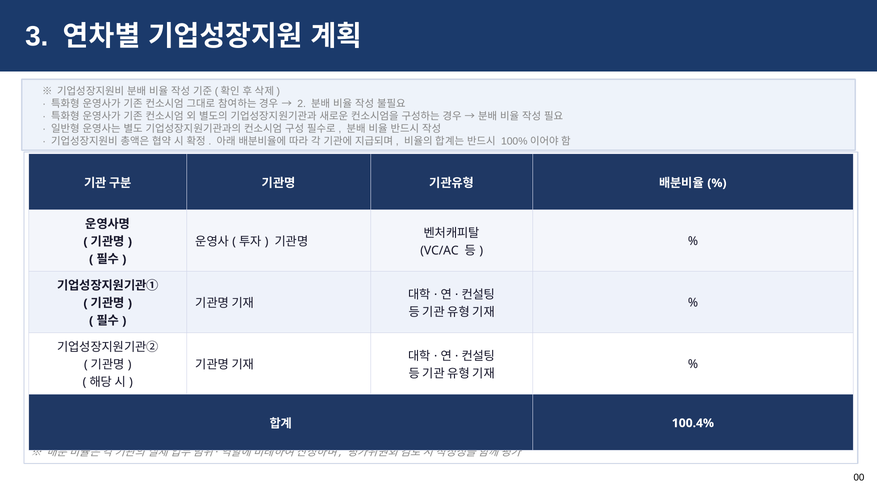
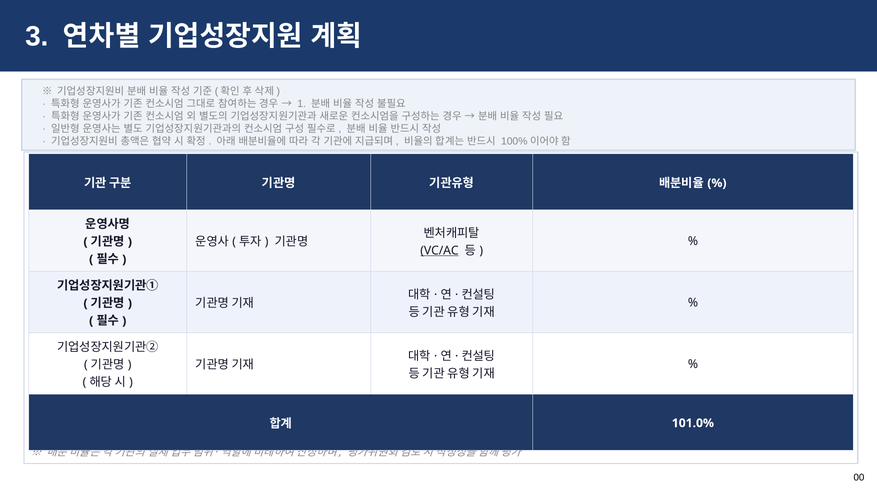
2: 2 -> 1
VC/AC underline: none -> present
100.4%: 100.4% -> 101.0%
